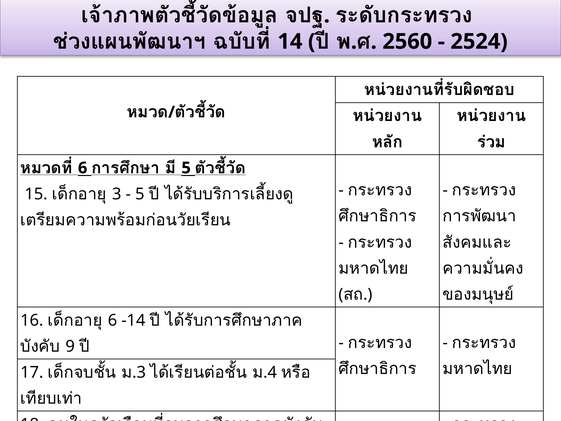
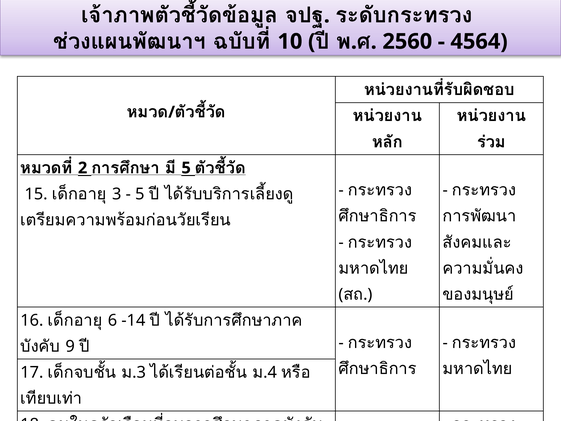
14: 14 -> 10
2524: 2524 -> 4564
6 at (83, 168): 6 -> 2
